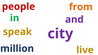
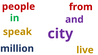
from colour: orange -> red
